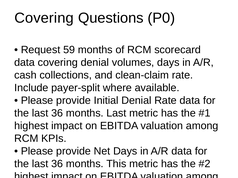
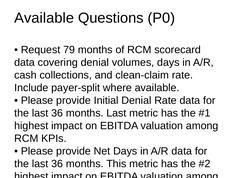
Covering at (44, 18): Covering -> Available
59: 59 -> 79
